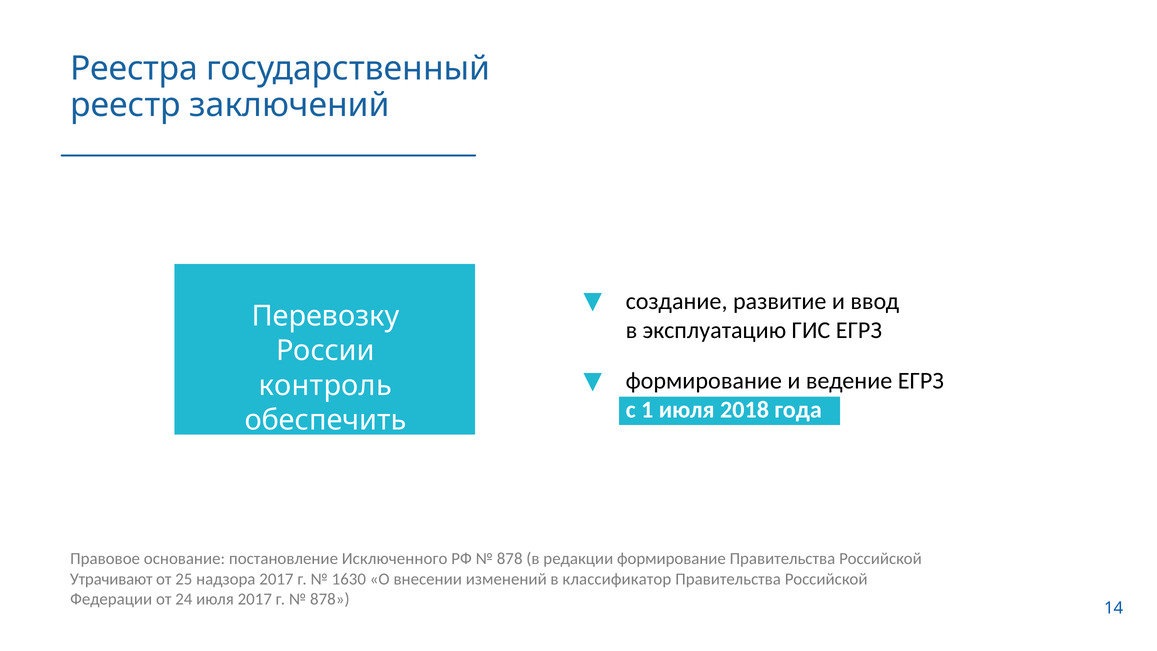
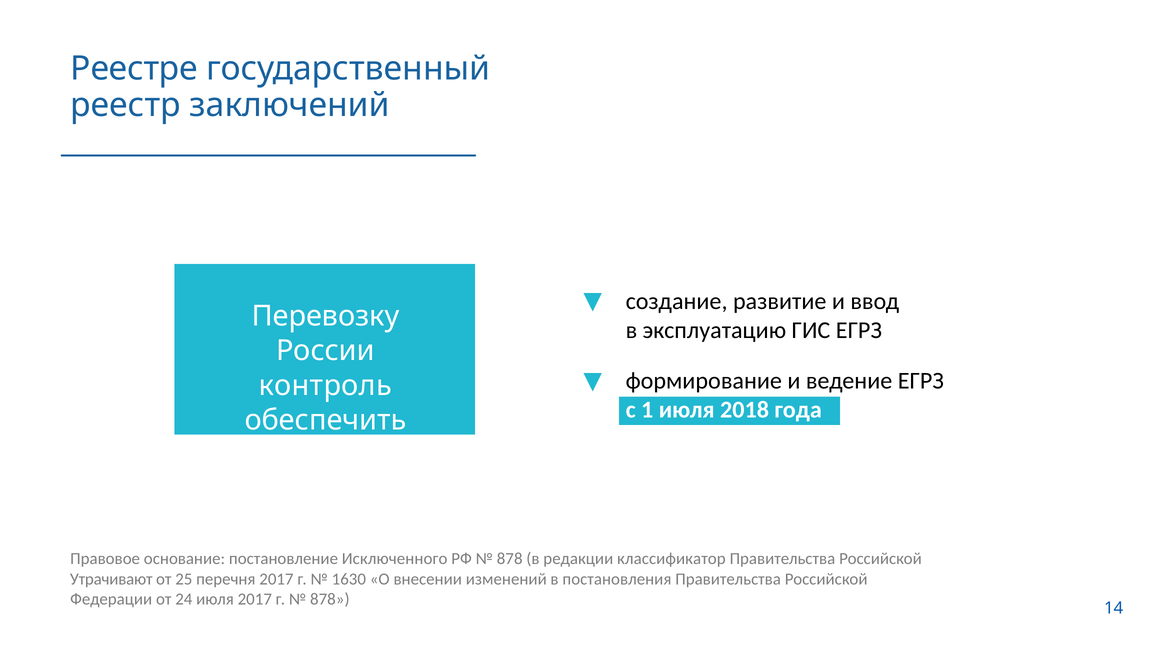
Реестра: Реестра -> Реестре
редакции формирование: формирование -> классификатор
надзора: надзора -> перечня
классификатор: классификатор -> постановления
